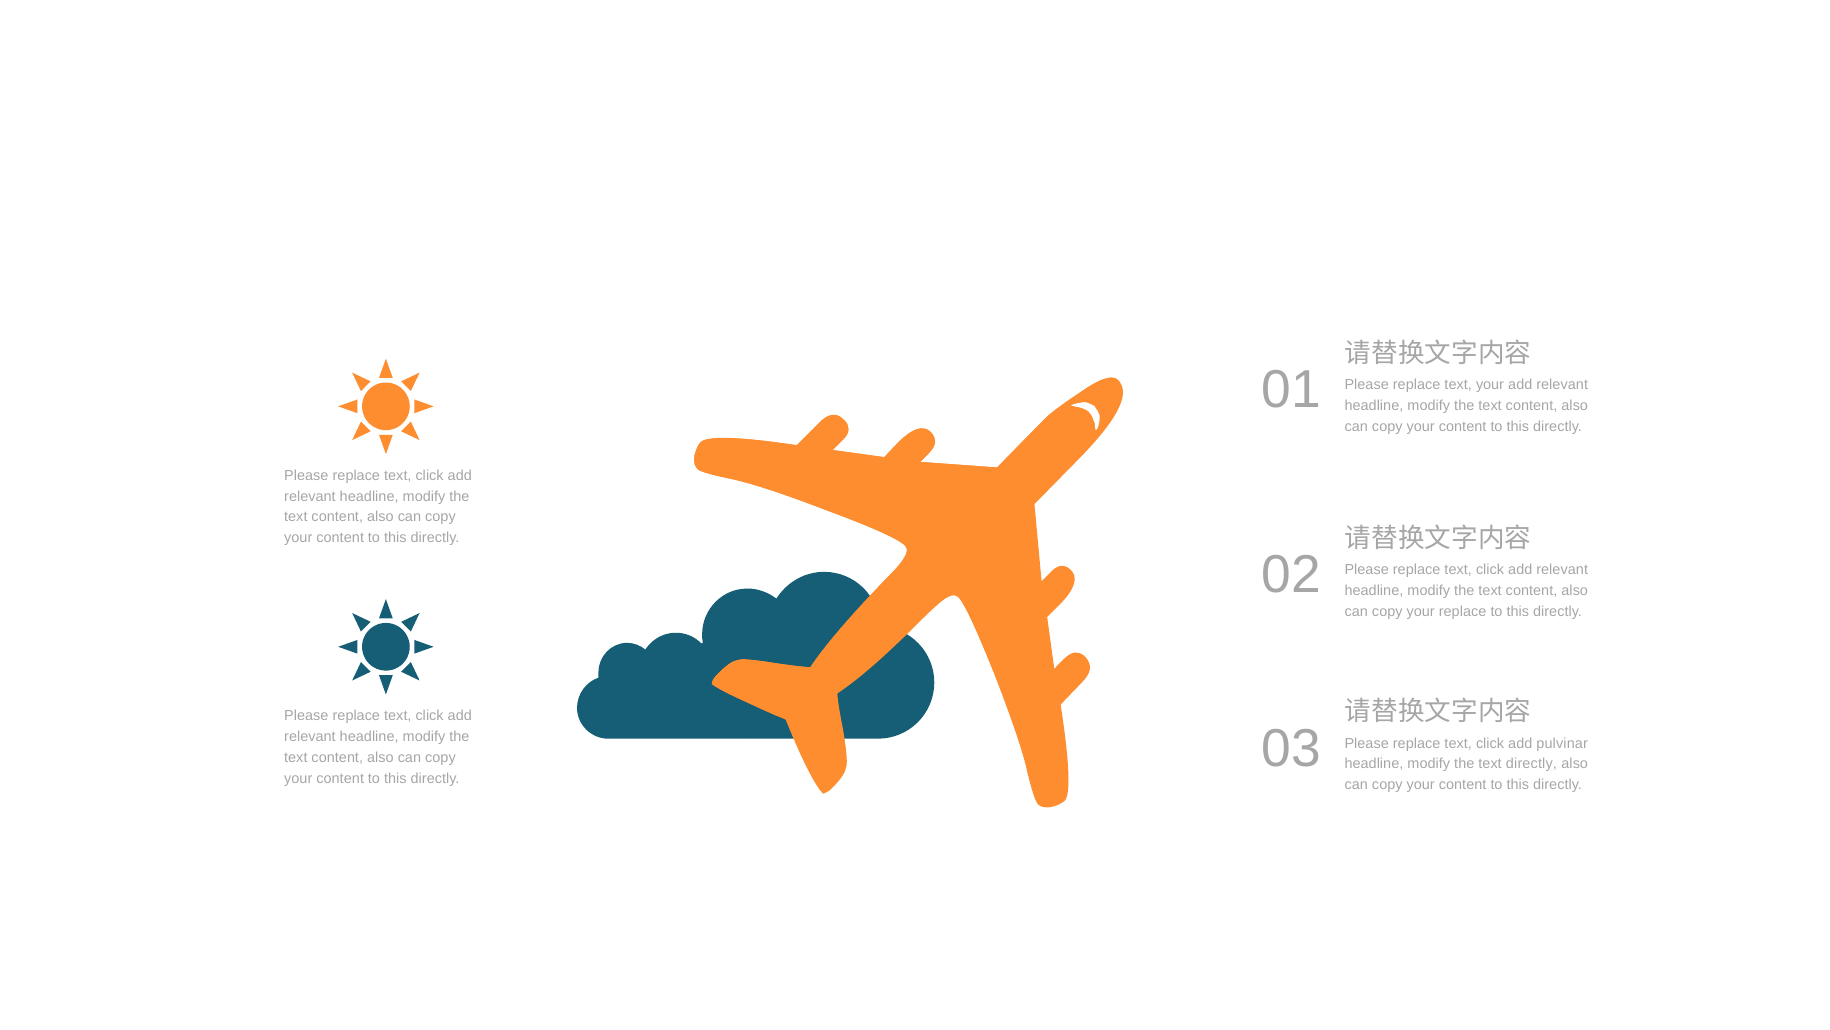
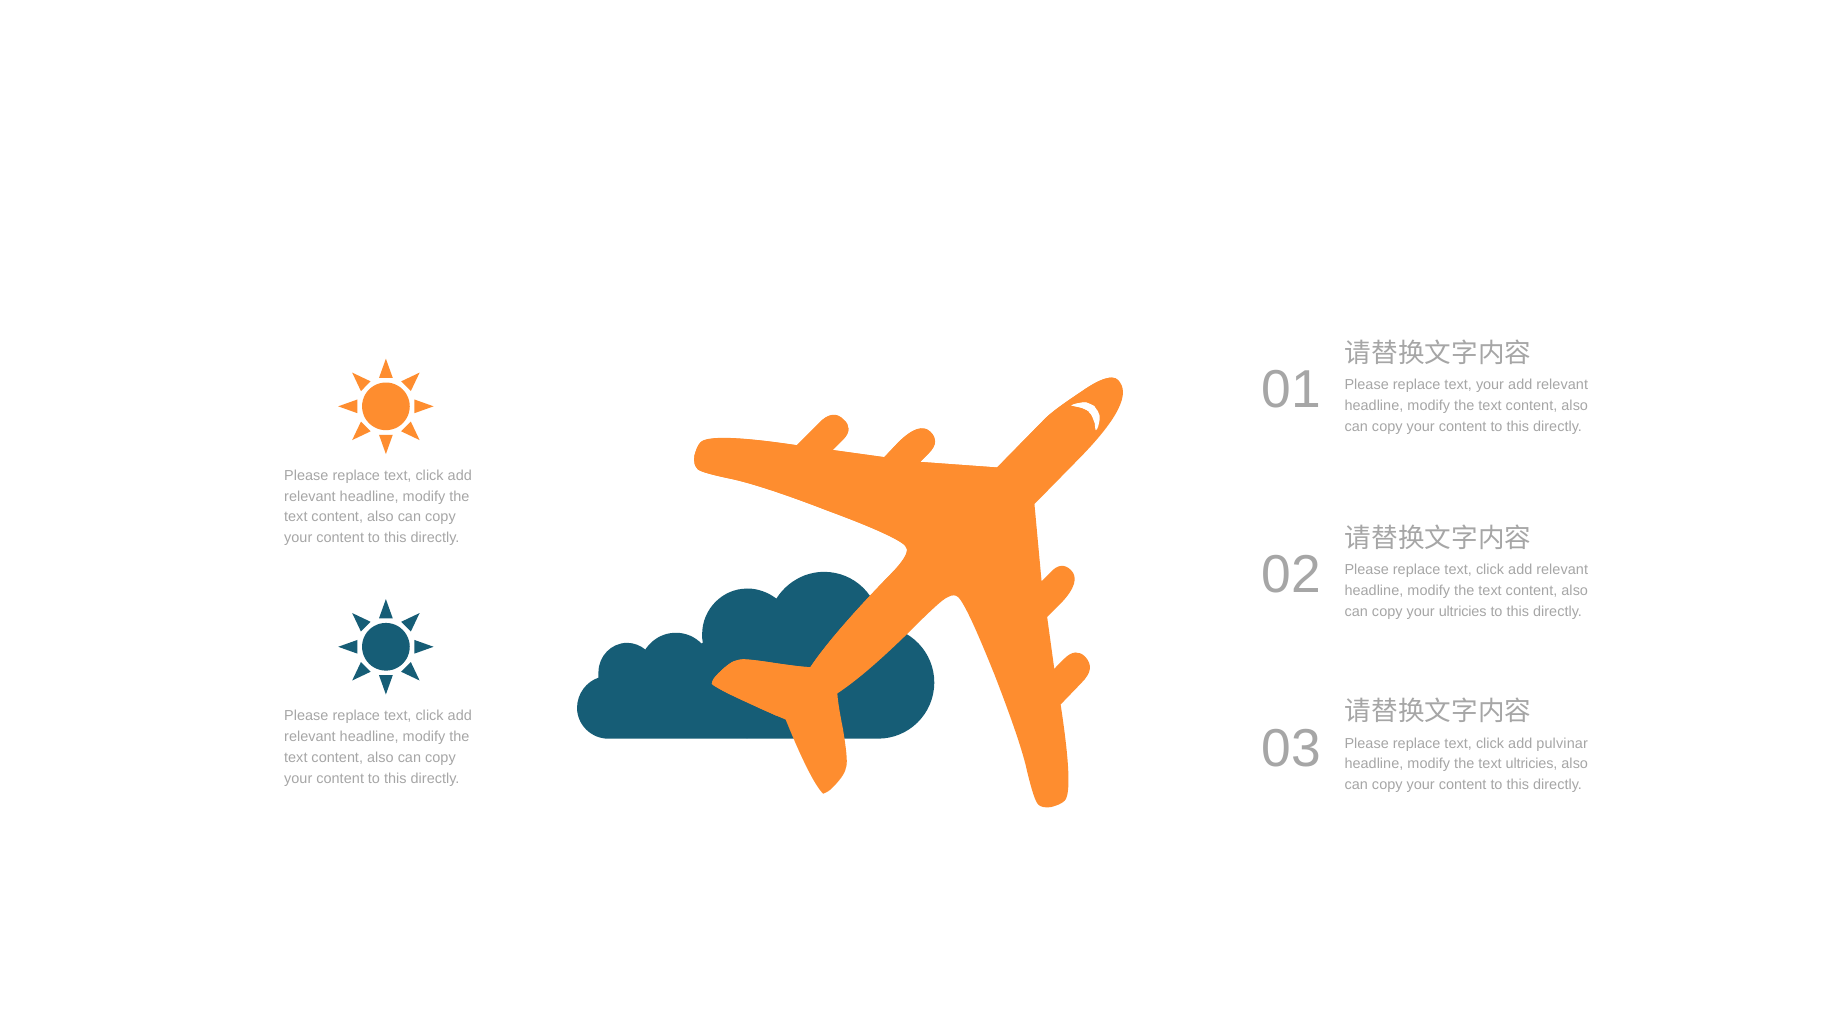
your replace: replace -> ultricies
text directly: directly -> ultricies
